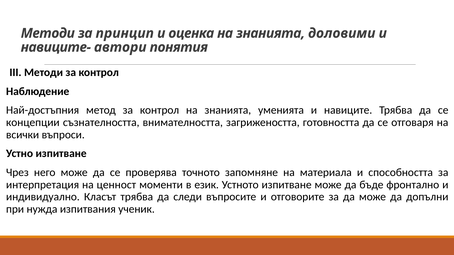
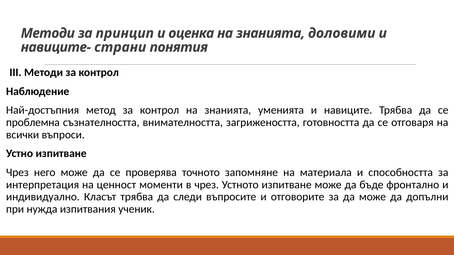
автори: автори -> страни
концепции: концепции -> проблемна
в език: език -> чрез
